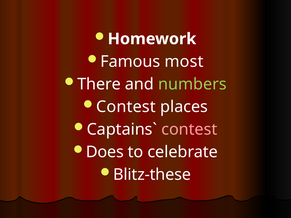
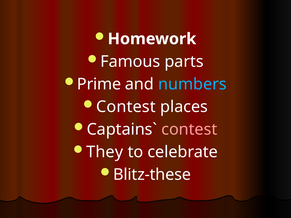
most: most -> parts
There: There -> Prime
numbers colour: light green -> light blue
Does: Does -> They
